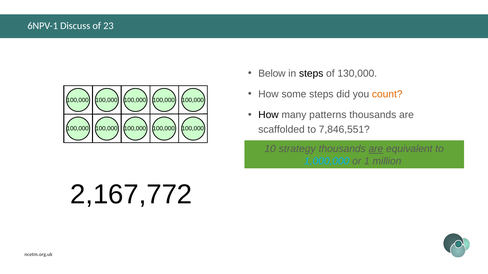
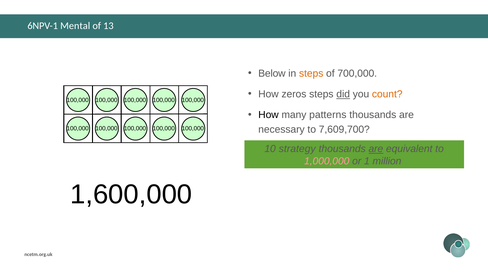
Discuss: Discuss -> Mental
23: 23 -> 13
steps at (311, 74) colour: black -> orange
130,000: 130,000 -> 700,000
some: some -> zeros
did underline: none -> present
scaffolded: scaffolded -> necessary
7,846,551: 7,846,551 -> 7,609,700
1,000,000 colour: light blue -> pink
2,167,772: 2,167,772 -> 1,600,000
